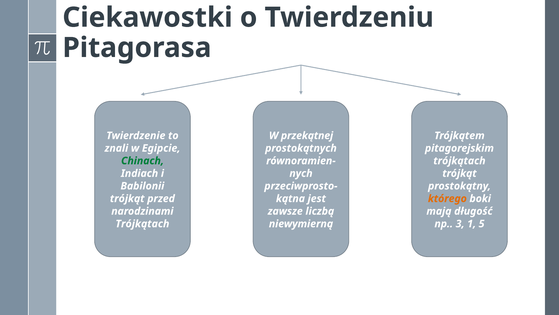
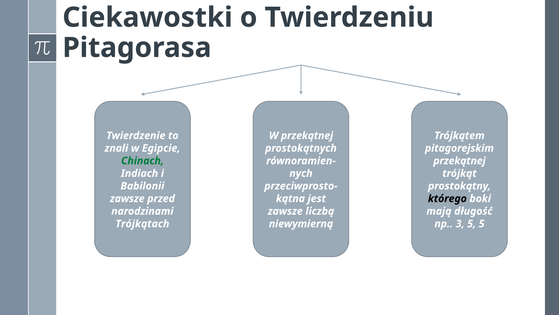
trójkątach at (459, 161): trójkątach -> przekątnej
trójkąt at (127, 198): trójkąt -> zawsze
którego colour: orange -> black
3 1: 1 -> 5
